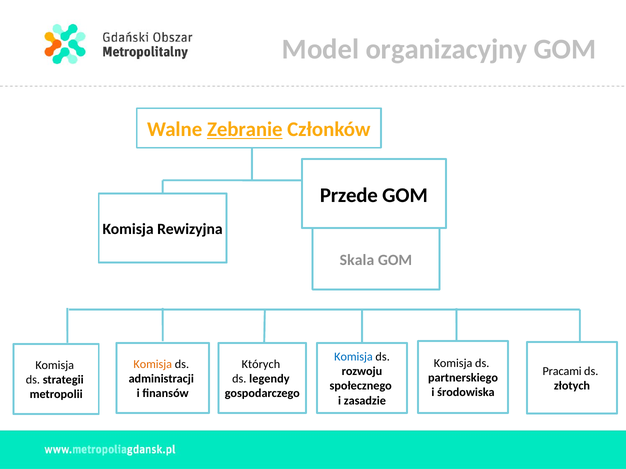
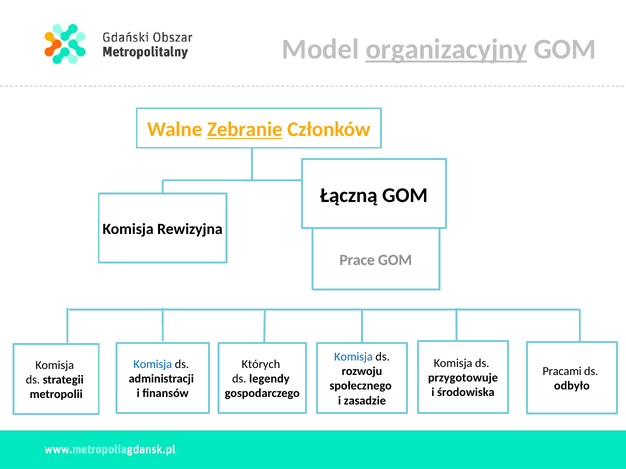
organizacyjny underline: none -> present
Przede: Przede -> Łączną
Skala: Skala -> Prace
Komisja at (153, 364) colour: orange -> blue
partnerskiego: partnerskiego -> przygotowuje
złotych: złotych -> odbyło
